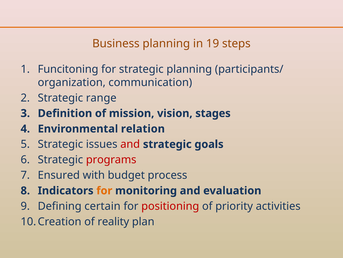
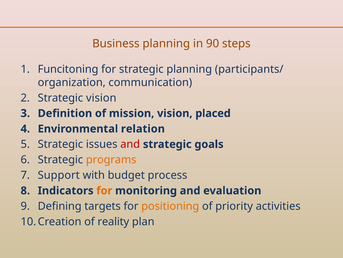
19: 19 -> 90
Strategic range: range -> vision
stages: stages -> placed
programs colour: red -> orange
Ensured: Ensured -> Support
certain: certain -> targets
positioning colour: red -> orange
